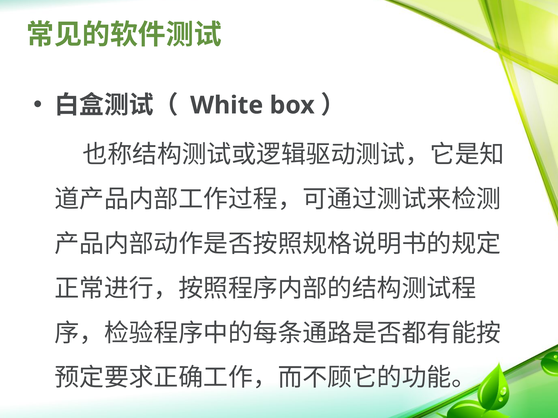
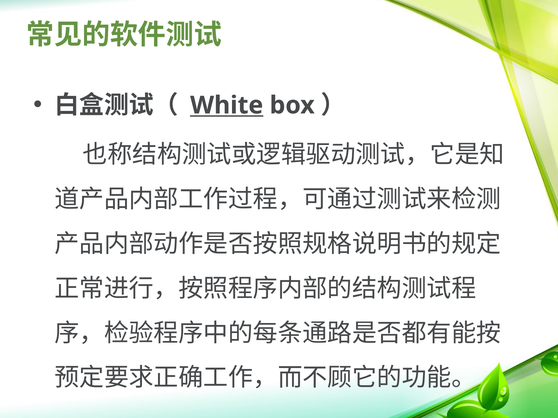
White underline: none -> present
